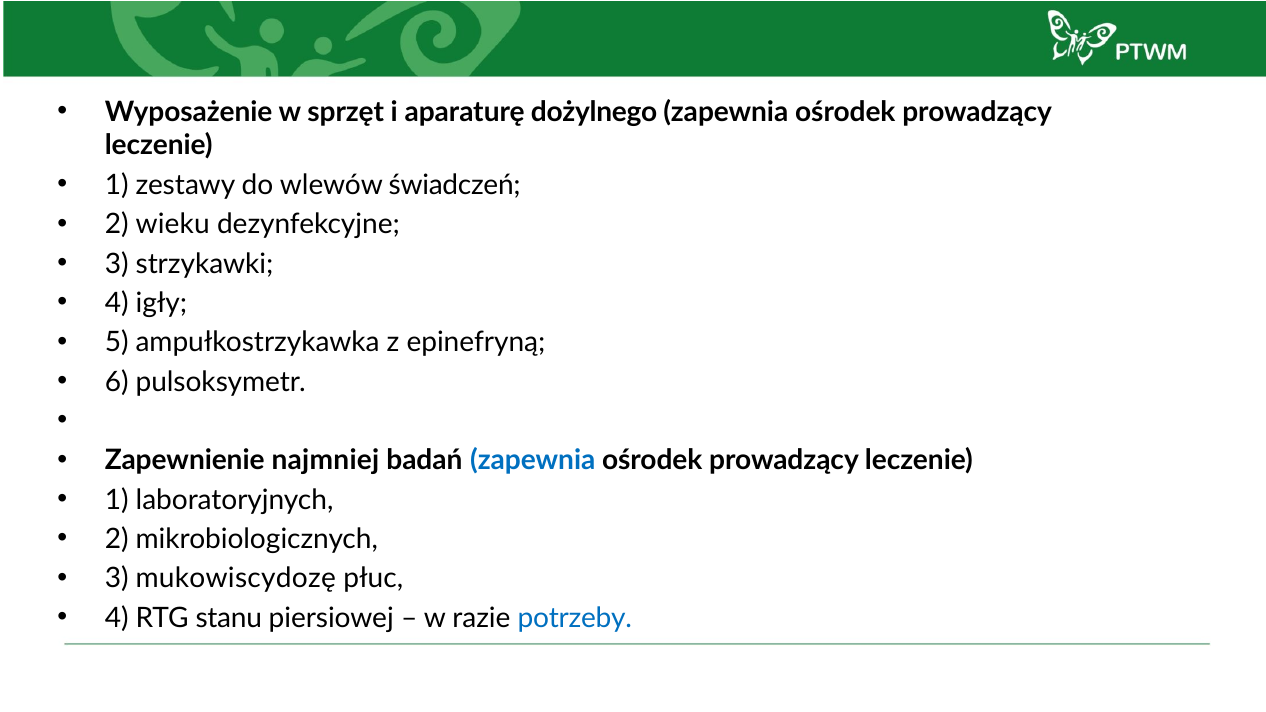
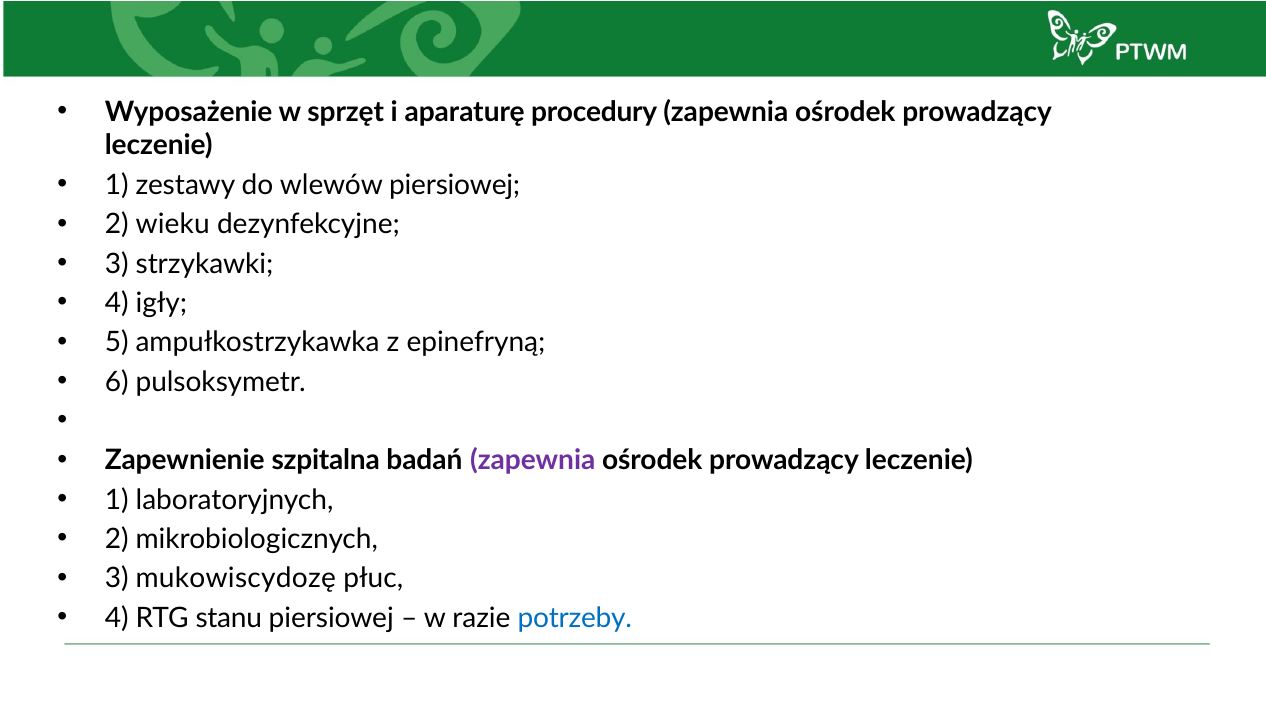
dożylnego: dożylnego -> procedury
wlewów świadczeń: świadczeń -> piersiowej
najmniej: najmniej -> szpitalna
zapewnia at (533, 461) colour: blue -> purple
